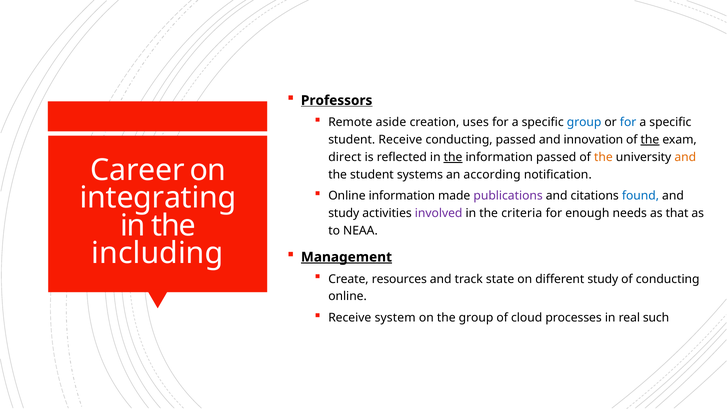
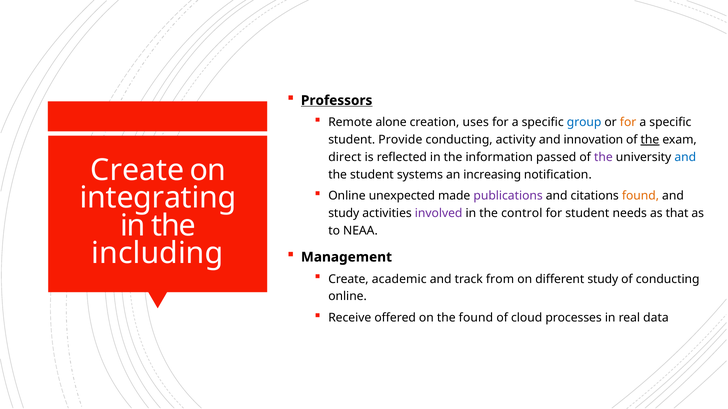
aside: aside -> alone
for at (628, 123) colour: blue -> orange
student Receive: Receive -> Provide
conducting passed: passed -> activity
the at (453, 157) underline: present -> none
the at (603, 157) colour: orange -> purple
and at (685, 157) colour: orange -> blue
Career at (137, 170): Career -> Create
according: according -> increasing
Online information: information -> unexpected
found at (640, 196) colour: blue -> orange
criteria: criteria -> control
for enough: enough -> student
Management underline: present -> none
resources: resources -> academic
state: state -> from
system: system -> offered
the group: group -> found
such: such -> data
